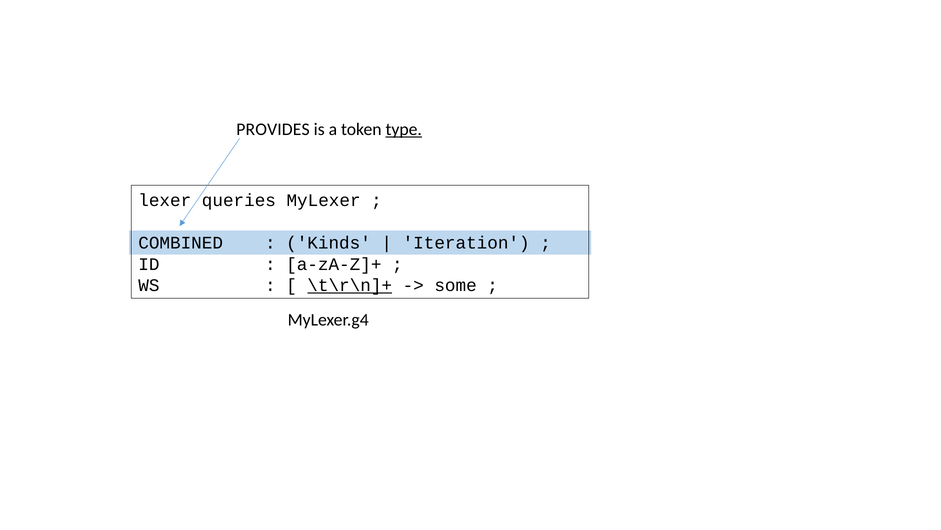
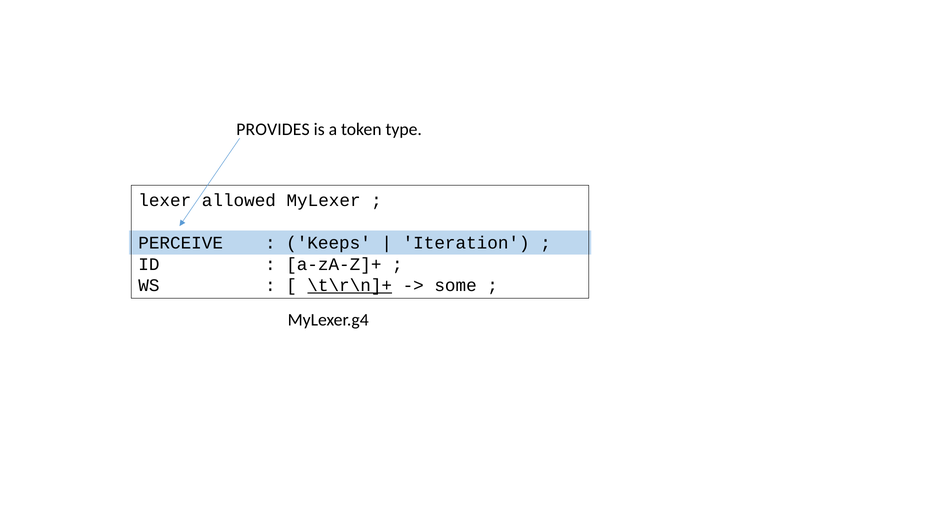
type underline: present -> none
queries: queries -> allowed
COMBINED: COMBINED -> PERCEIVE
Kinds: Kinds -> Keeps
